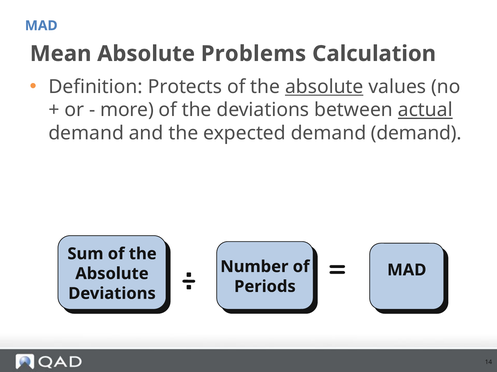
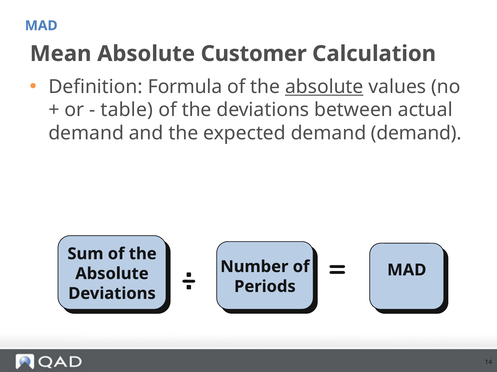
Problems: Problems -> Customer
Protects: Protects -> Formula
more: more -> table
actual underline: present -> none
